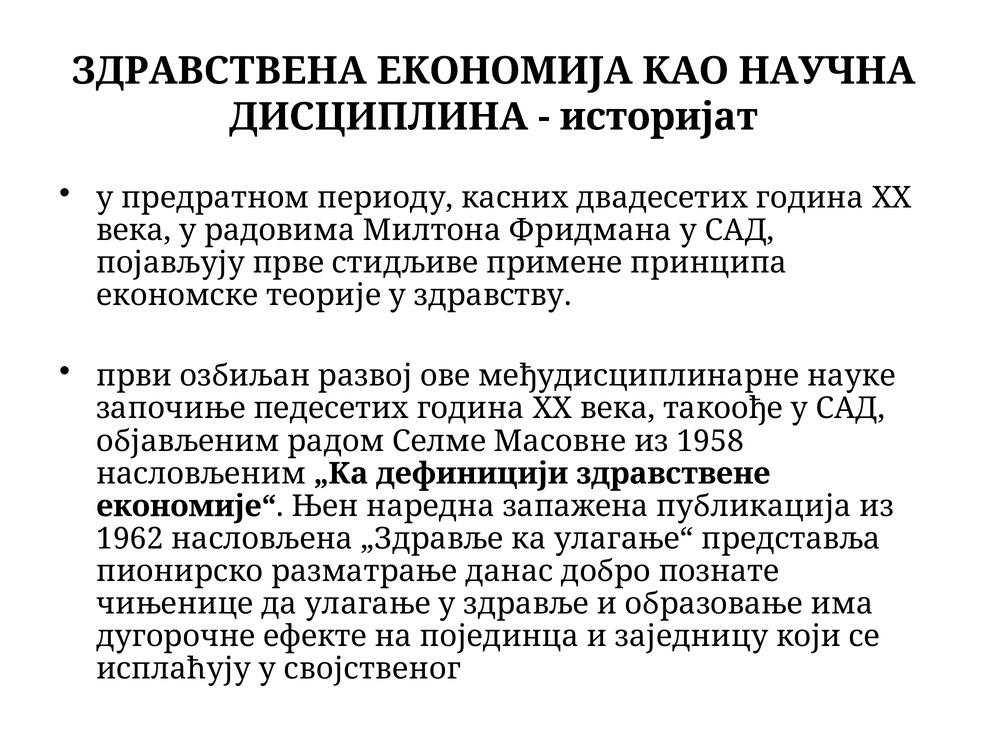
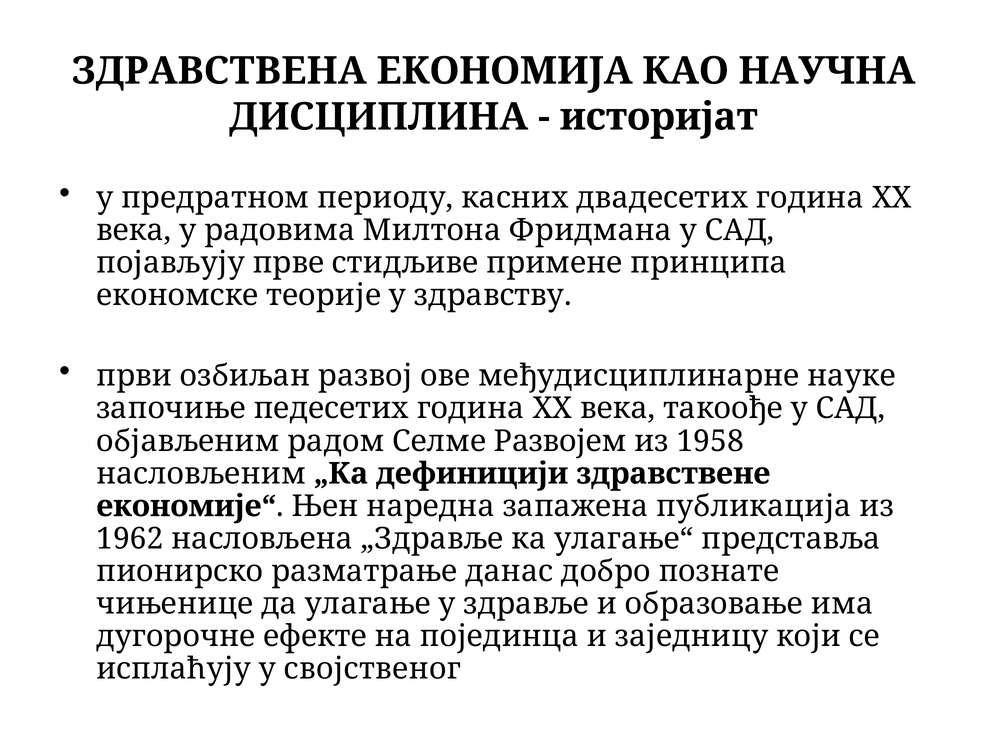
Масовне: Масовне -> Развојем
